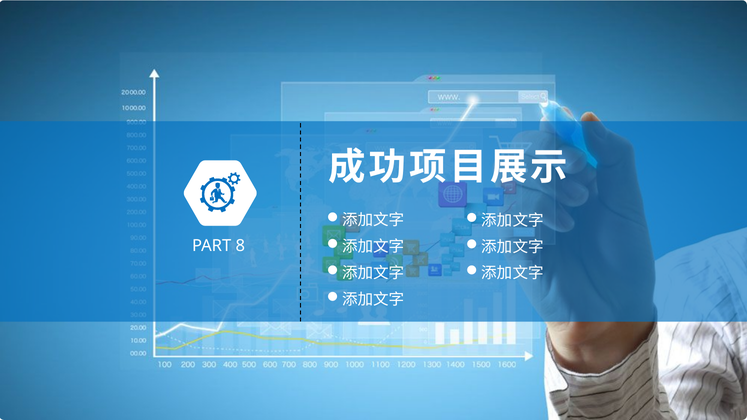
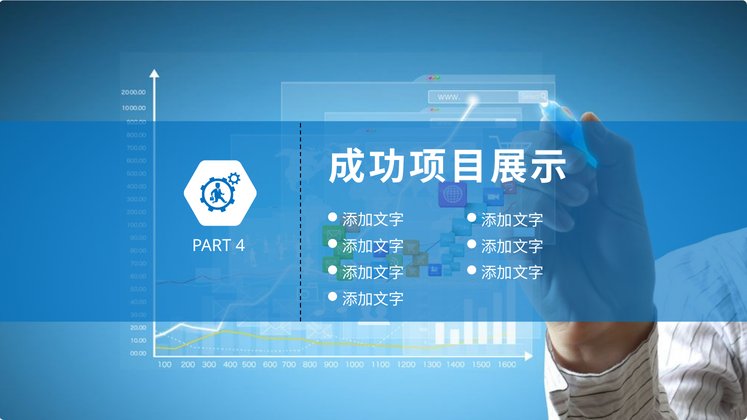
8: 8 -> 4
